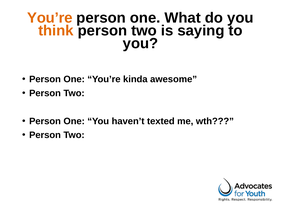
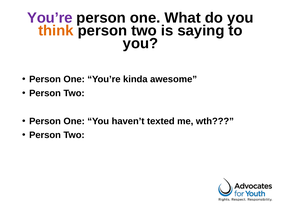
You’re at (50, 18) colour: orange -> purple
